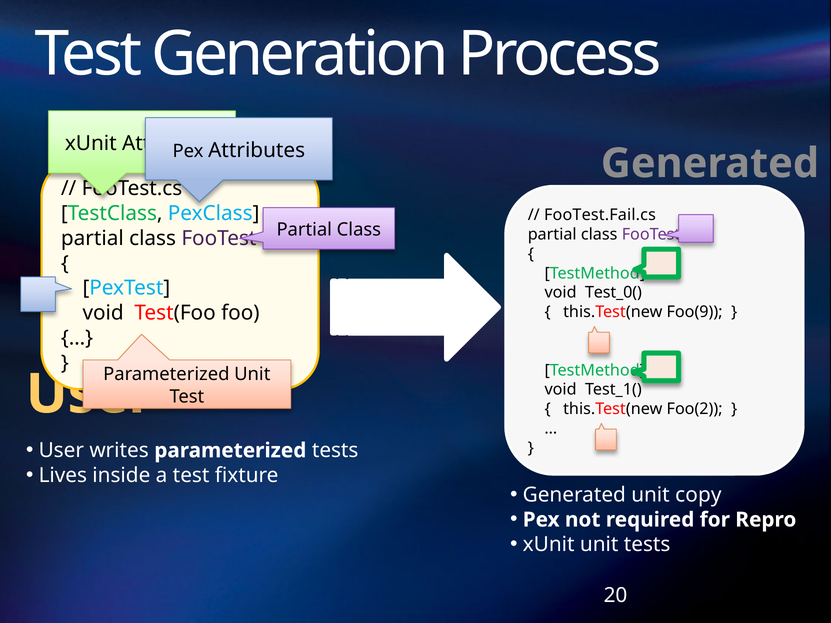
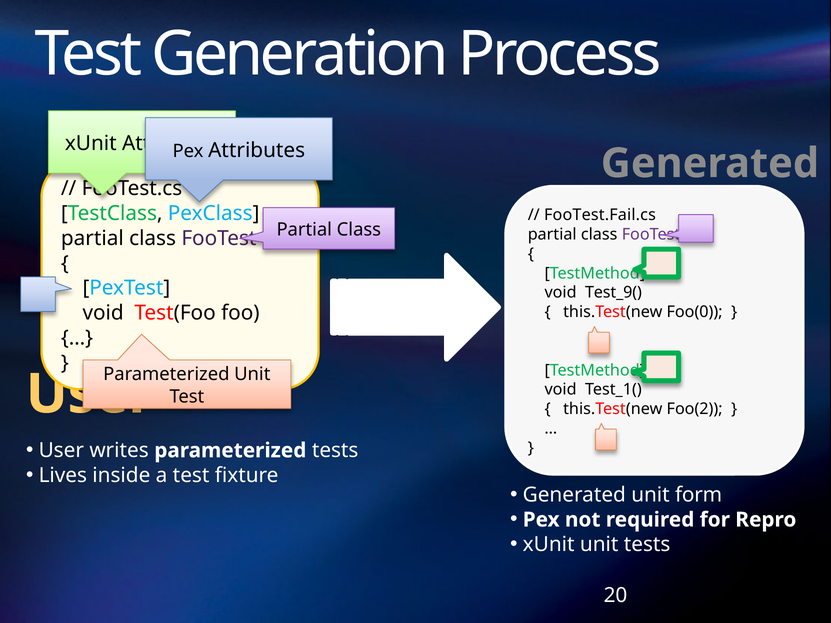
Test_0(: Test_0( -> Test_9(
Foo(9: Foo(9 -> Foo(0
copy: copy -> form
